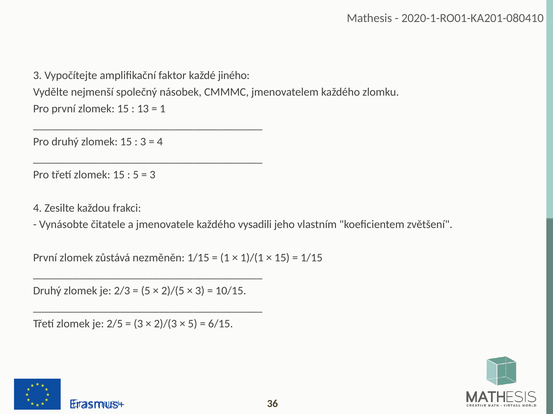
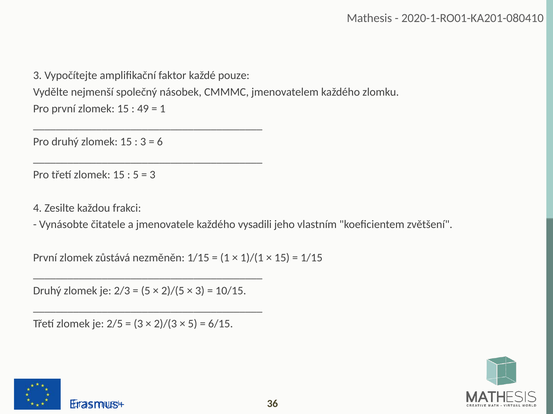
jiného: jiného -> pouze
13: 13 -> 49
4 at (160, 142): 4 -> 6
